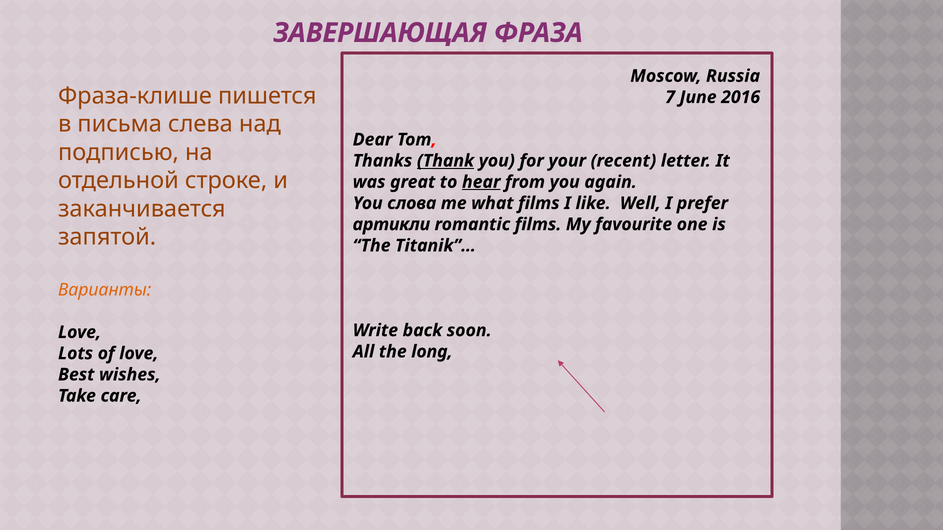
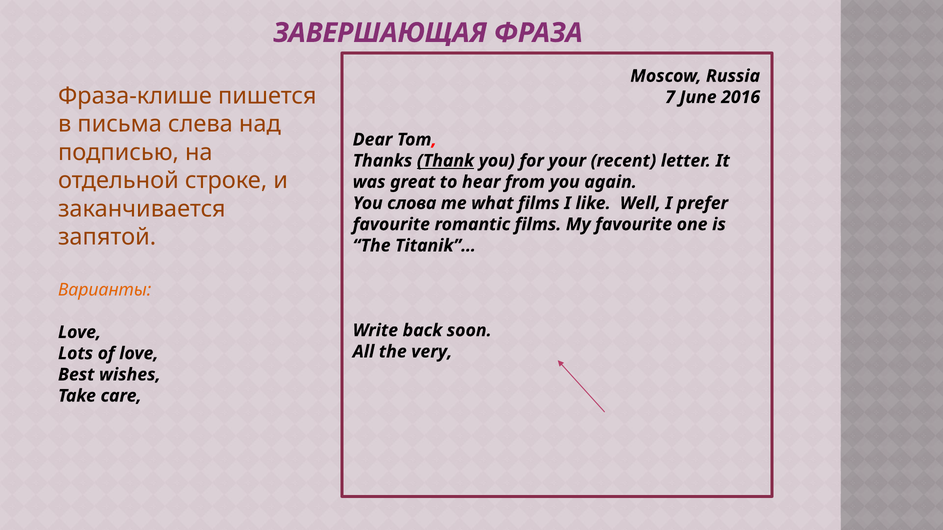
hear underline: present -> none
артикли at (391, 225): артикли -> favourite
long: long -> very
